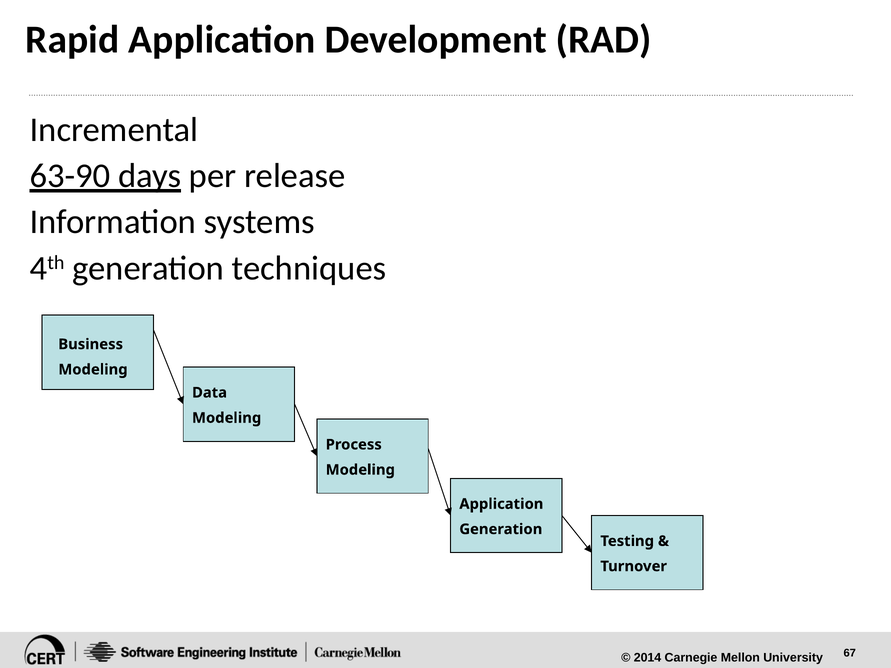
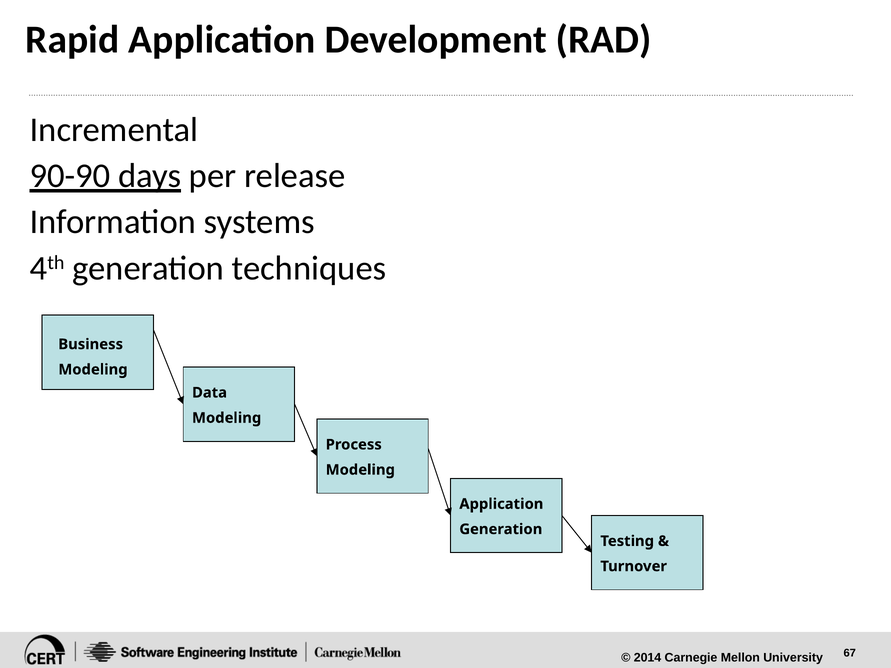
63-90: 63-90 -> 90-90
